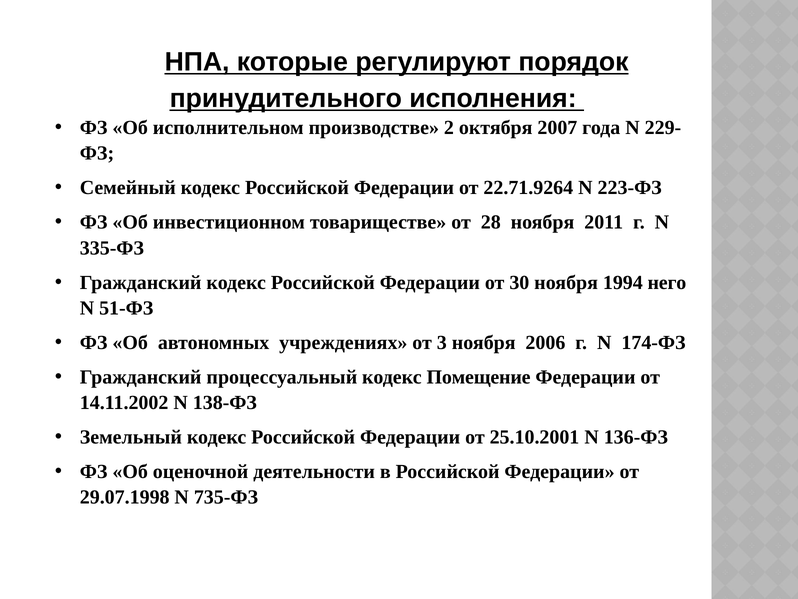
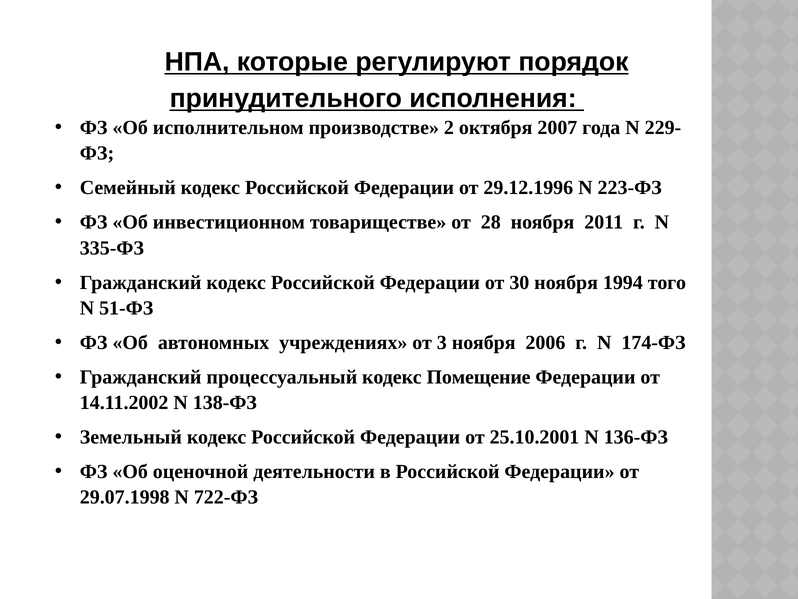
22.71.9264: 22.71.9264 -> 29.12.1996
него: него -> того
735-ФЗ: 735-ФЗ -> 722-ФЗ
